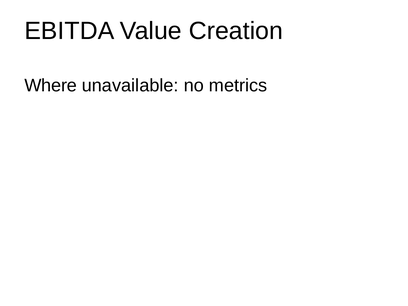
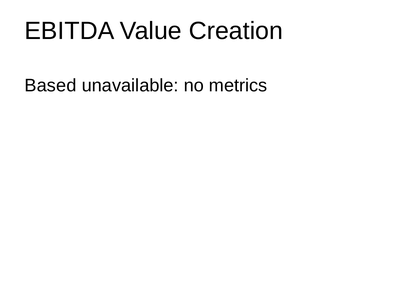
Where: Where -> Based
